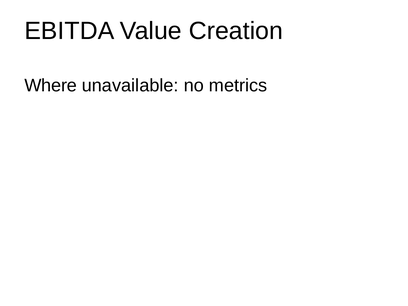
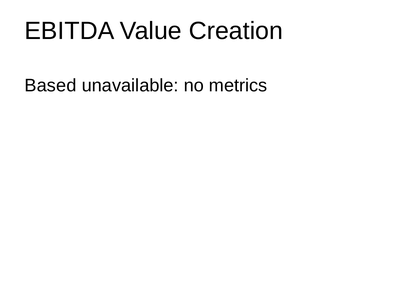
Where: Where -> Based
